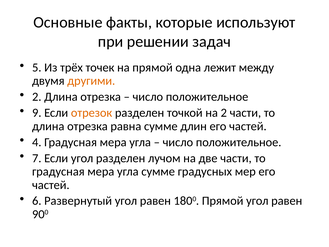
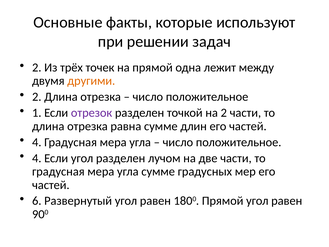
5 at (37, 67): 5 -> 2
9: 9 -> 1
отрезок colour: orange -> purple
7 at (37, 158): 7 -> 4
